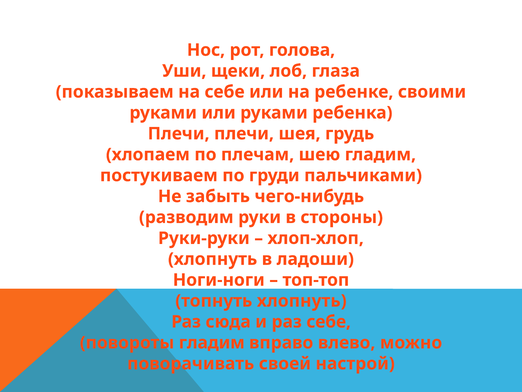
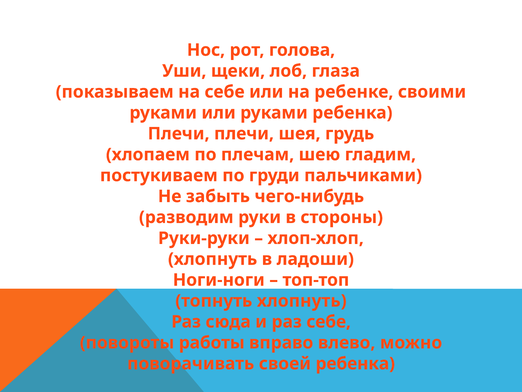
повороты гладим: гладим -> работы
своей настрой: настрой -> ребенка
